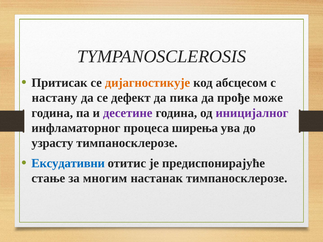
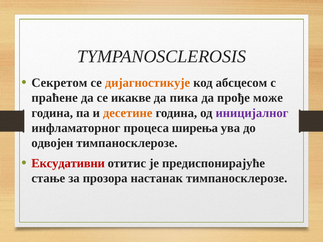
Притисак: Притисак -> Секретом
настану: настану -> праћене
дефект: дефект -> икакве
десетине colour: purple -> orange
узрасту: узрасту -> одвојен
Ексудативни colour: blue -> red
многим: многим -> прозора
